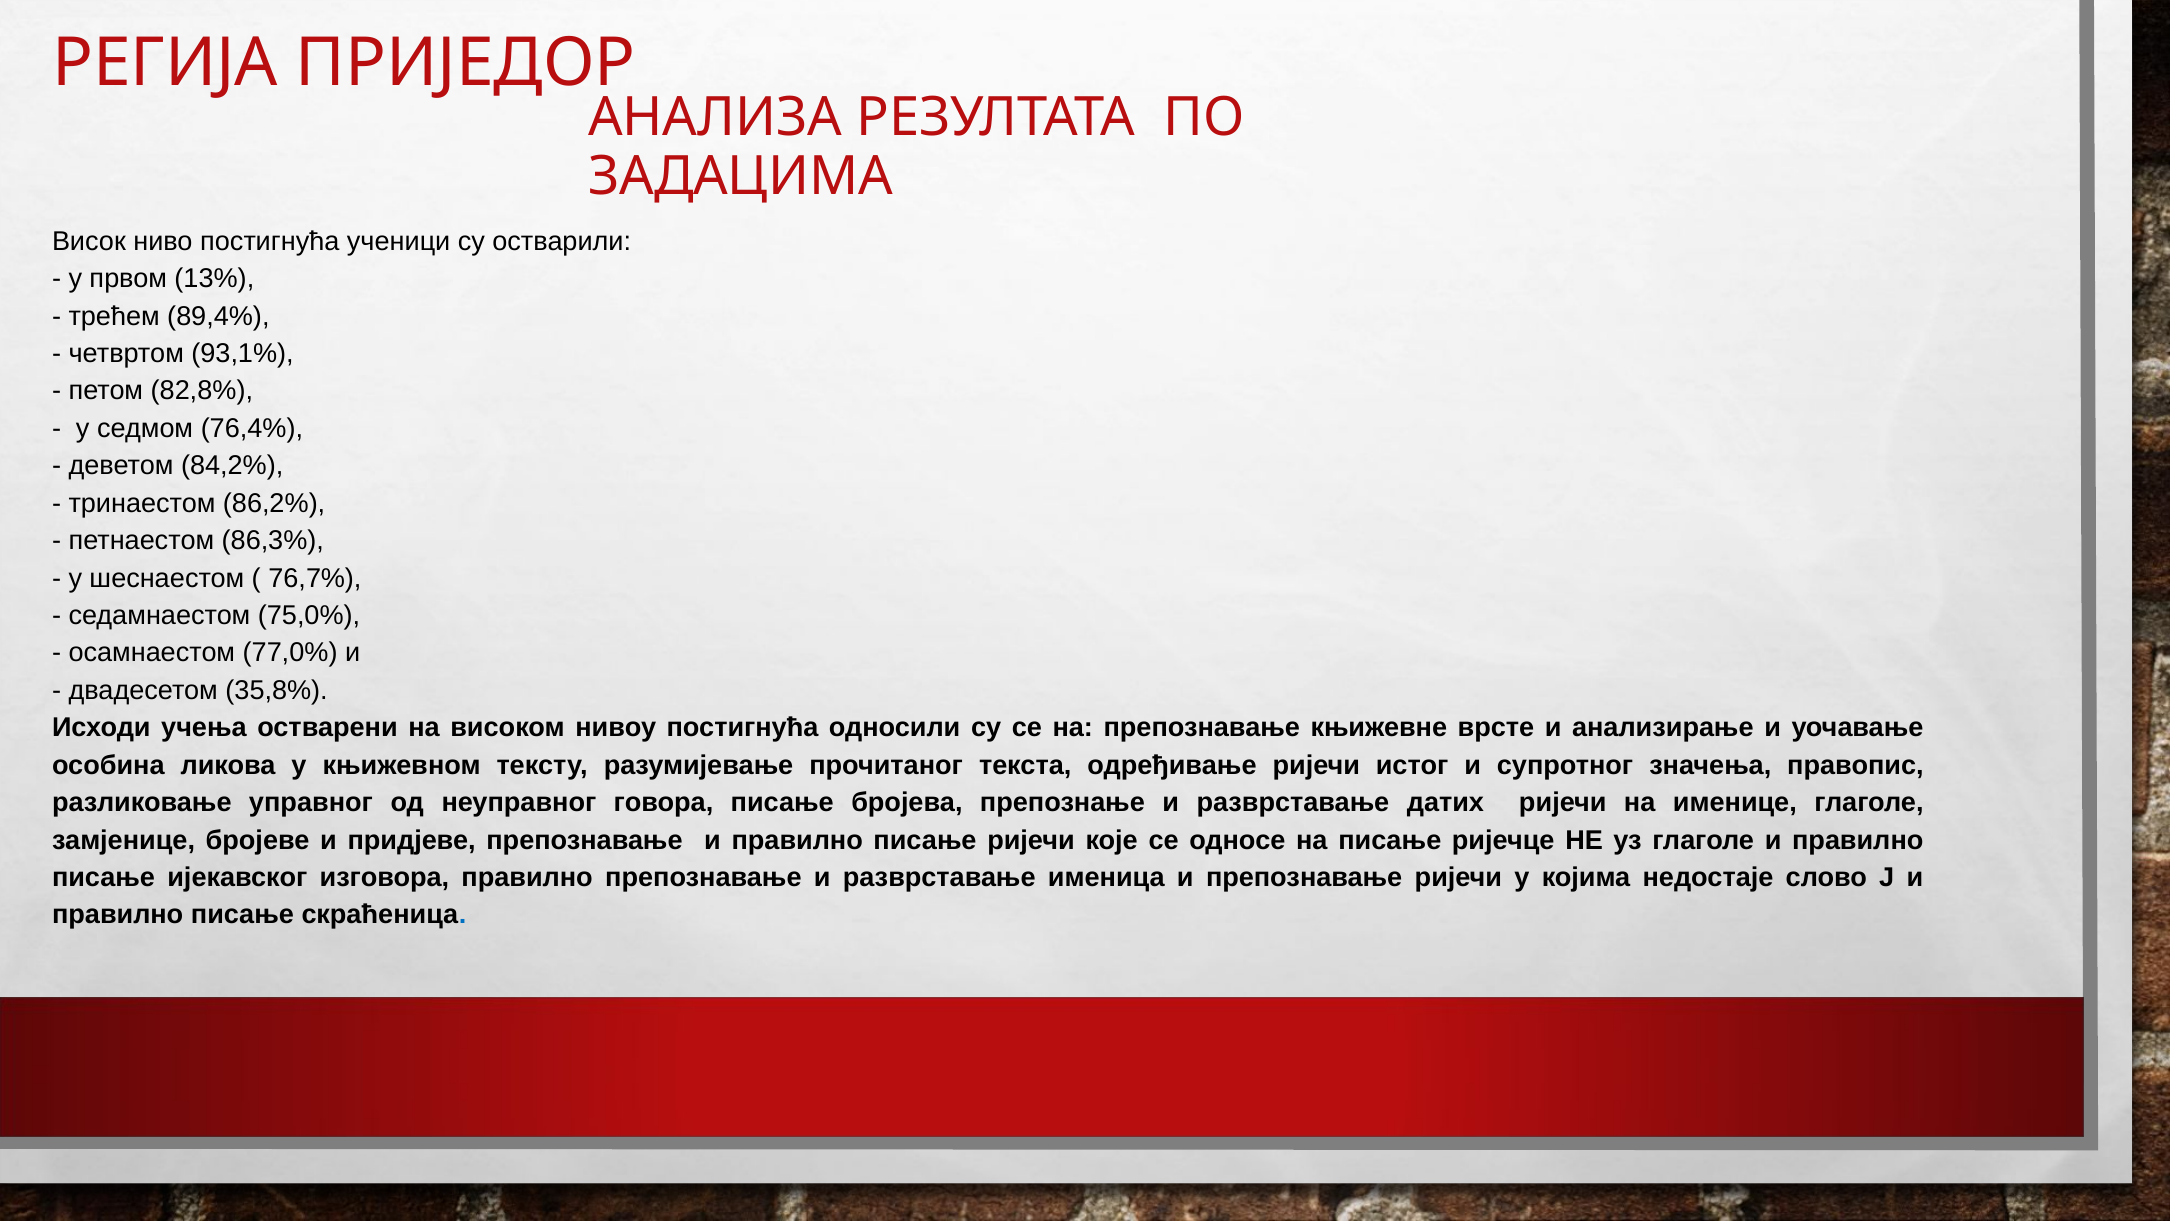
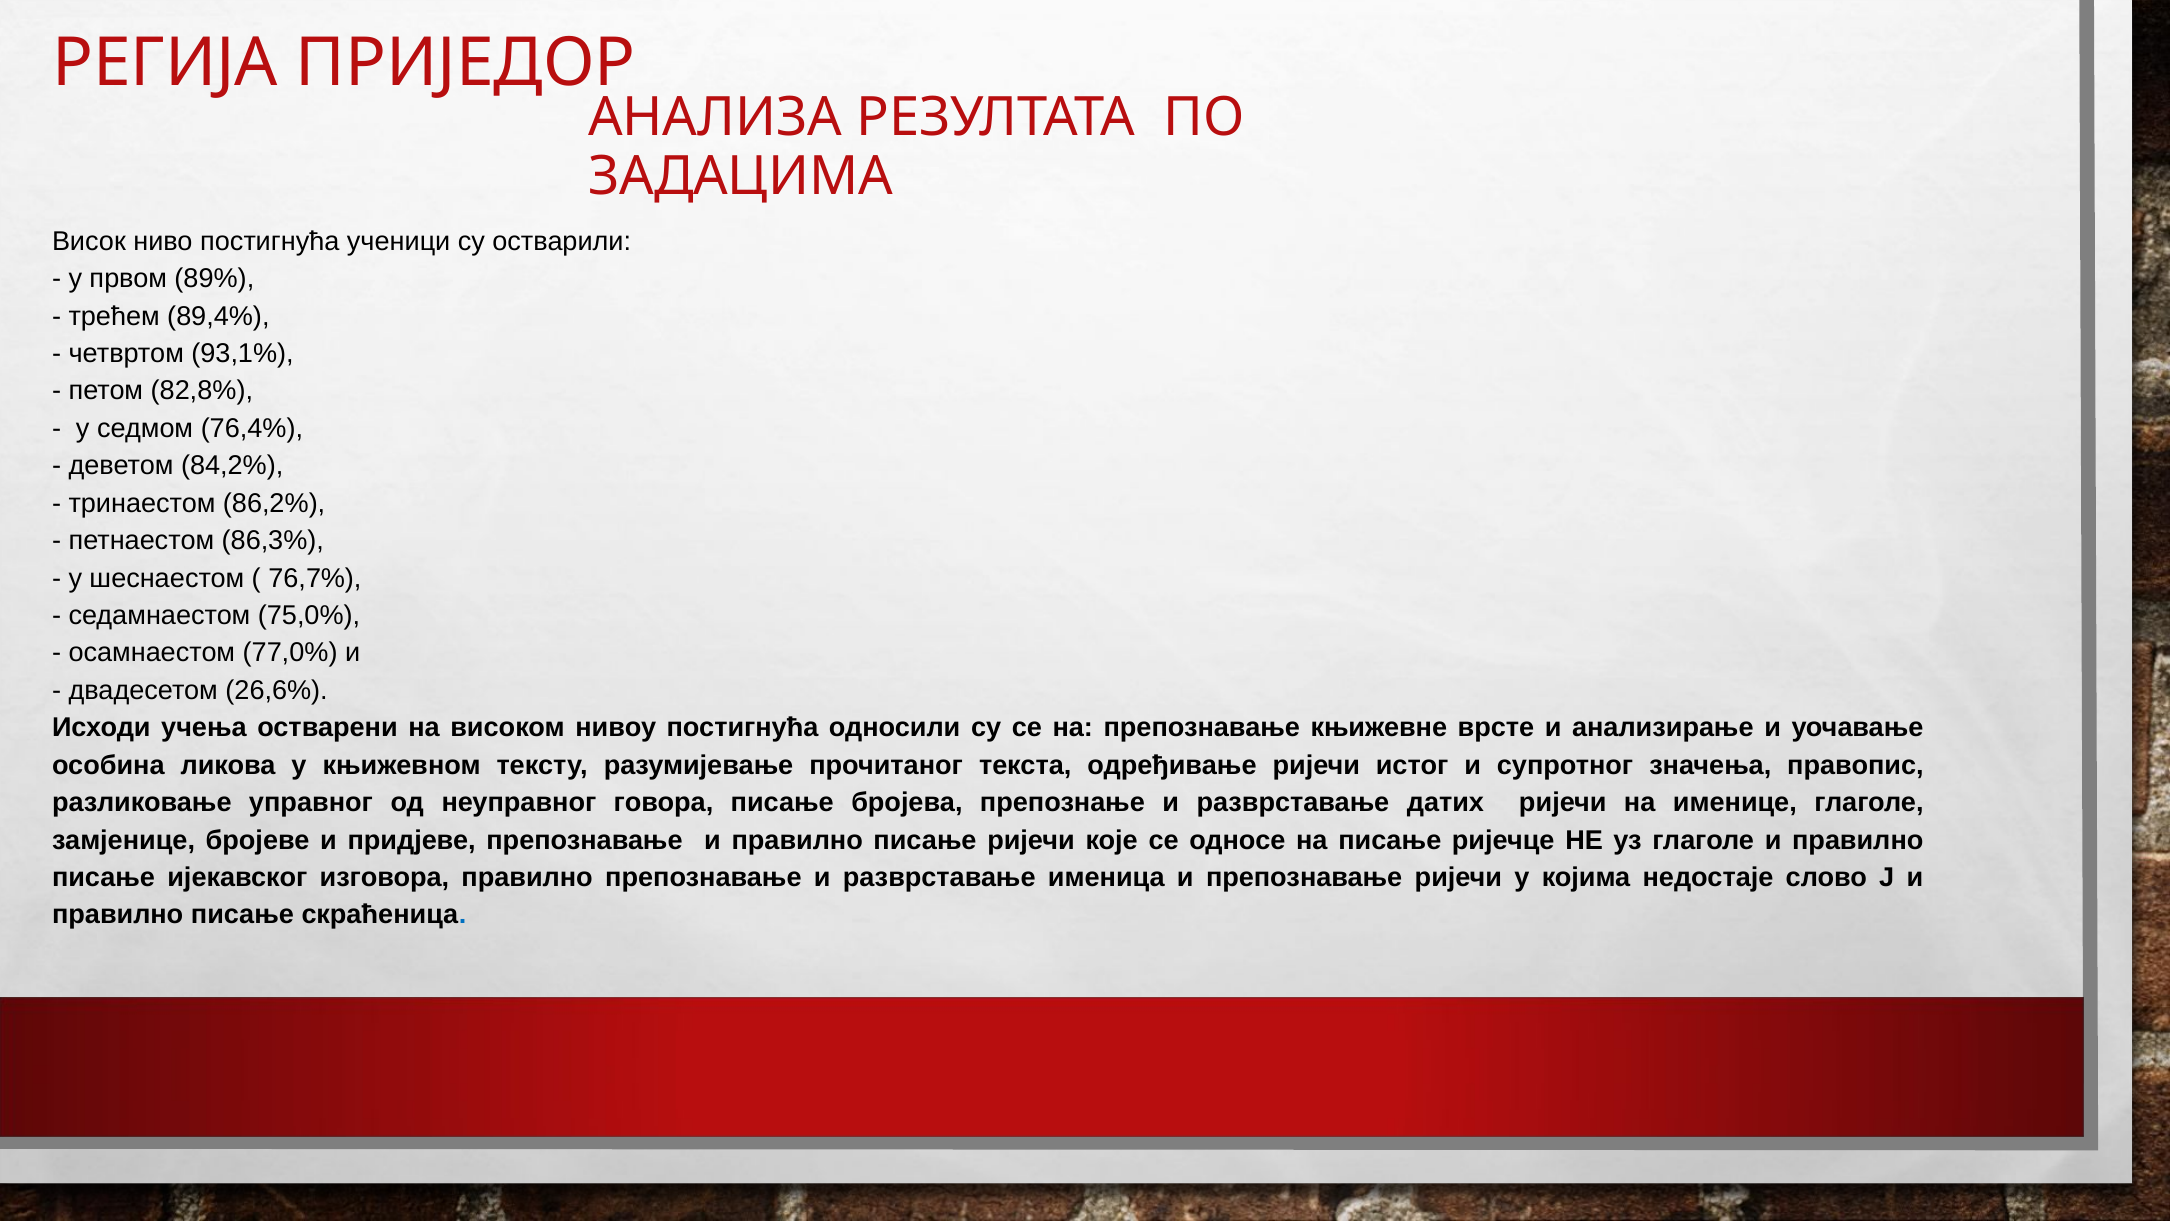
13%: 13% -> 89%
35,8%: 35,8% -> 26,6%
